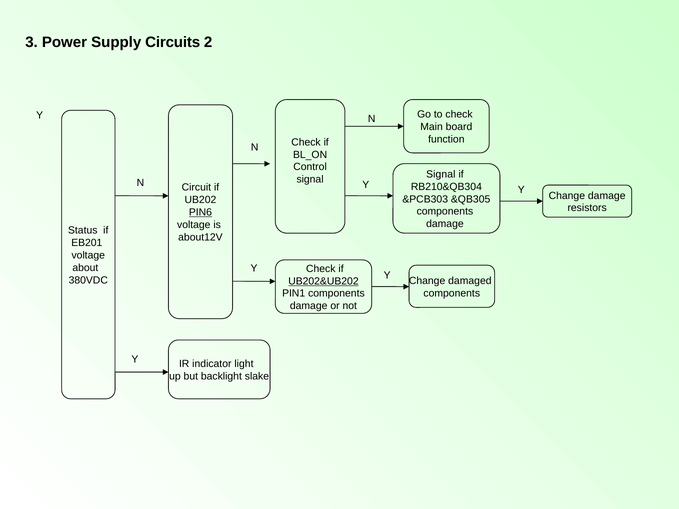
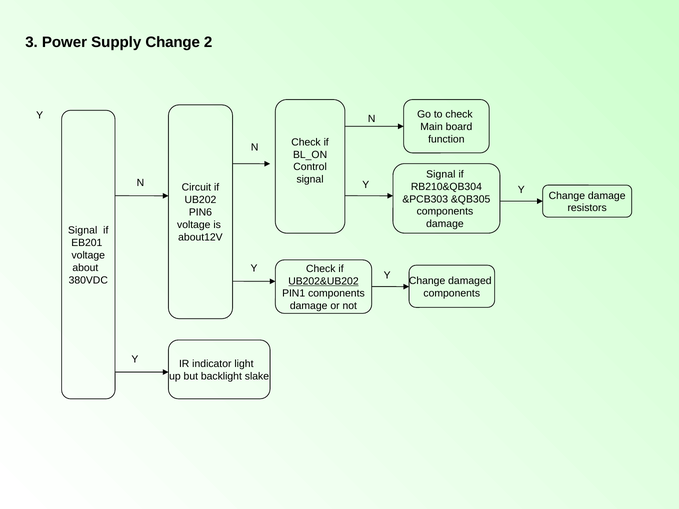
Supply Circuits: Circuits -> Change
PIN6 underline: present -> none
Status at (83, 230): Status -> Signal
